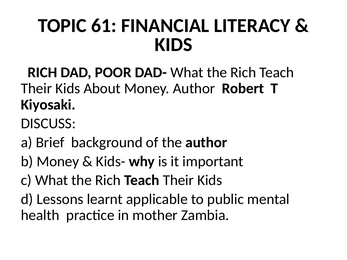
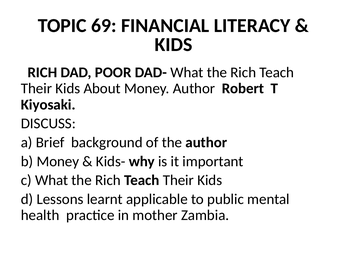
61: 61 -> 69
